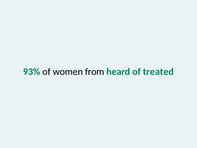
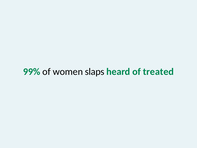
93%: 93% -> 99%
from: from -> slaps
